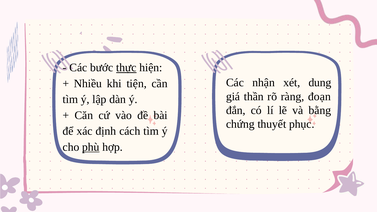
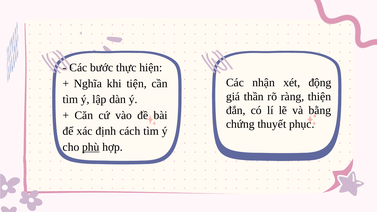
thực underline: present -> none
dung: dung -> động
Nhiều: Nhiều -> Nghĩa
đoạn: đoạn -> thiện
